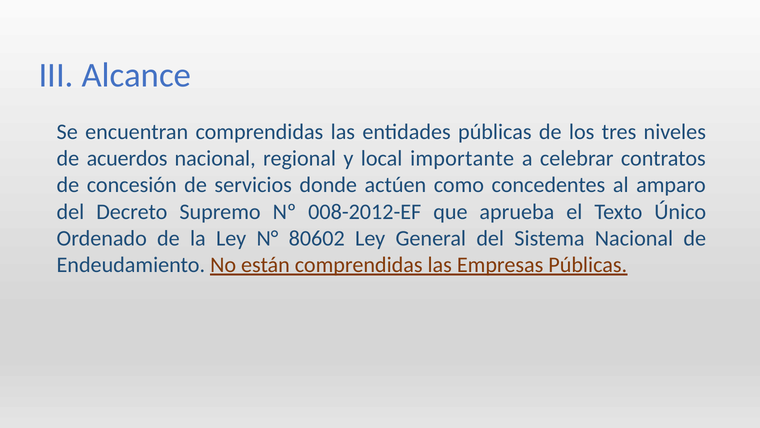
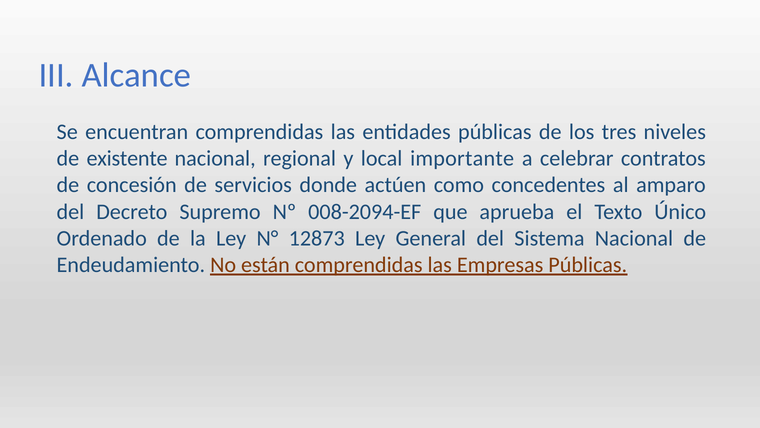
acuerdos: acuerdos -> existente
008-2012-EF: 008-2012-EF -> 008-2094-EF
80602: 80602 -> 12873
